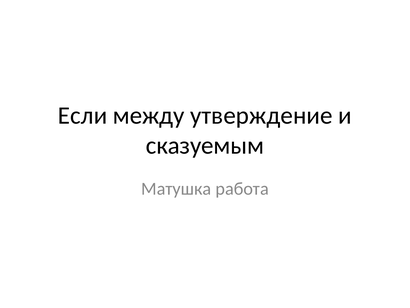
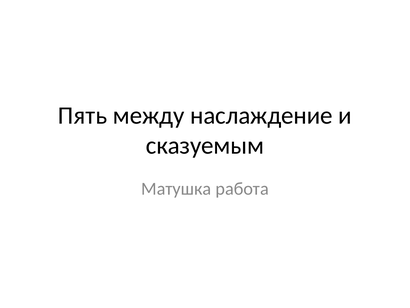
Если: Если -> Пять
утверждение: утверждение -> наслаждение
